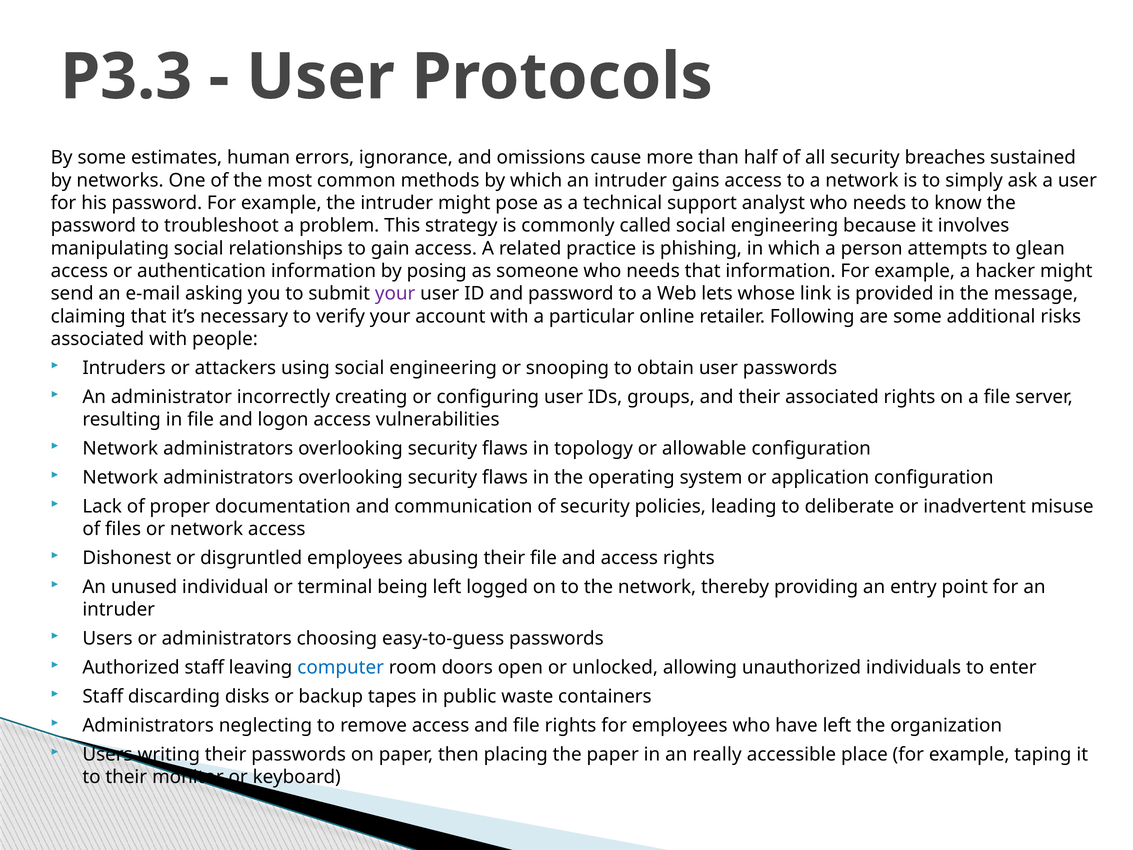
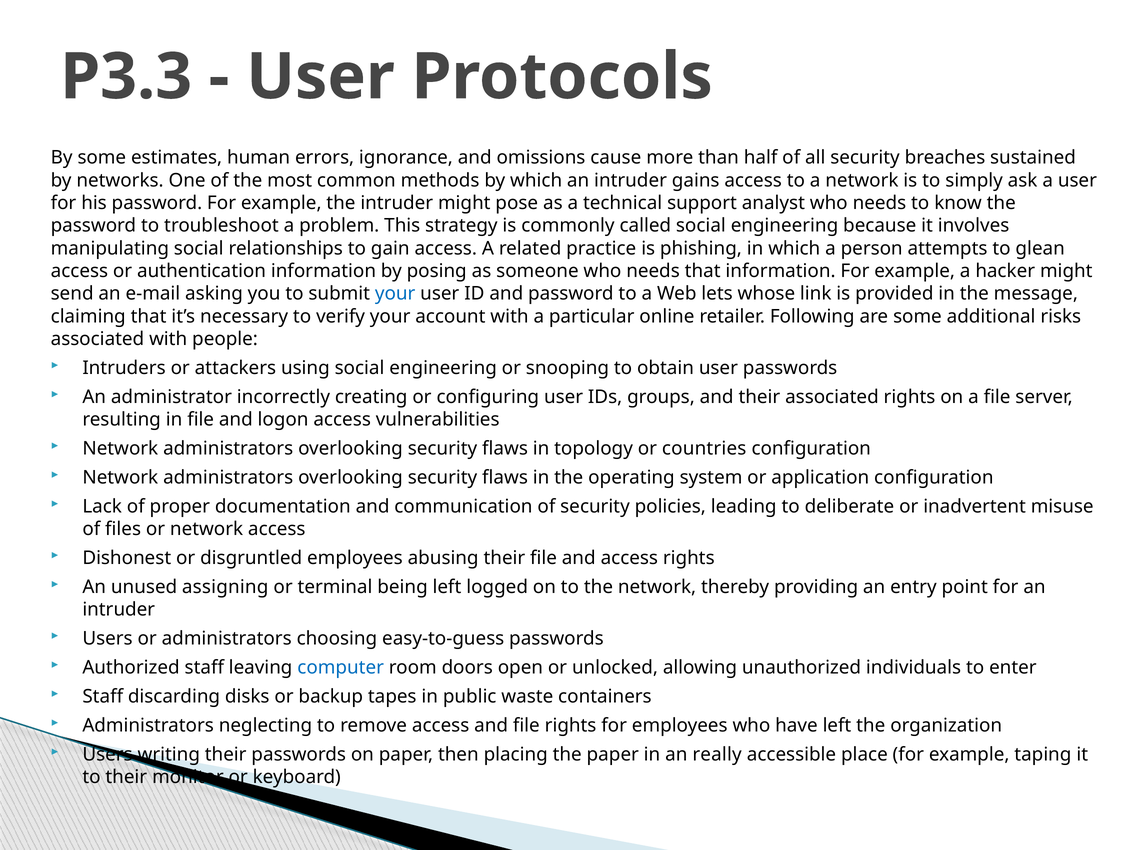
your at (395, 294) colour: purple -> blue
allowable: allowable -> countries
individual: individual -> assigning
